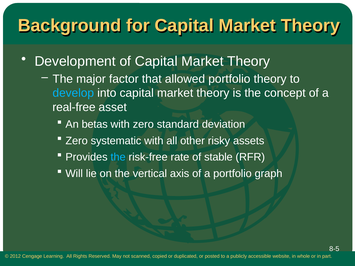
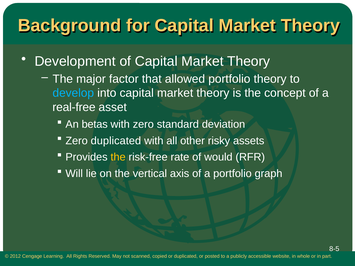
Zero systematic: systematic -> duplicated
the at (118, 157) colour: light blue -> yellow
stable: stable -> would
